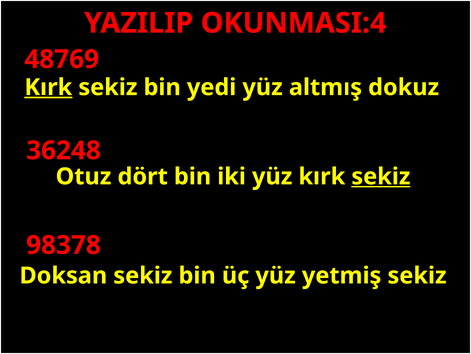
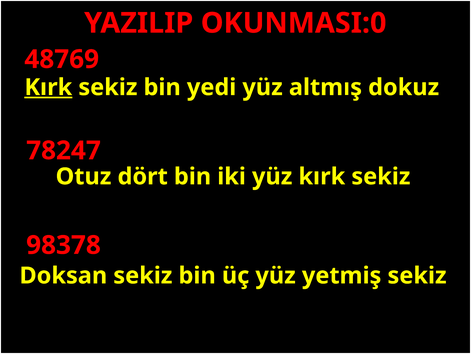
OKUNMASI:4: OKUNMASI:4 -> OKUNMASI:0
36248: 36248 -> 78247
sekiz at (381, 176) underline: present -> none
